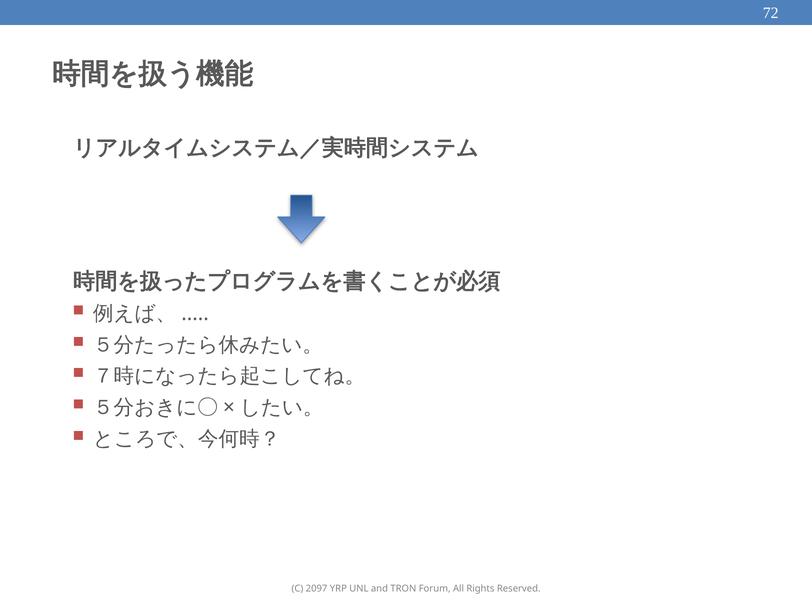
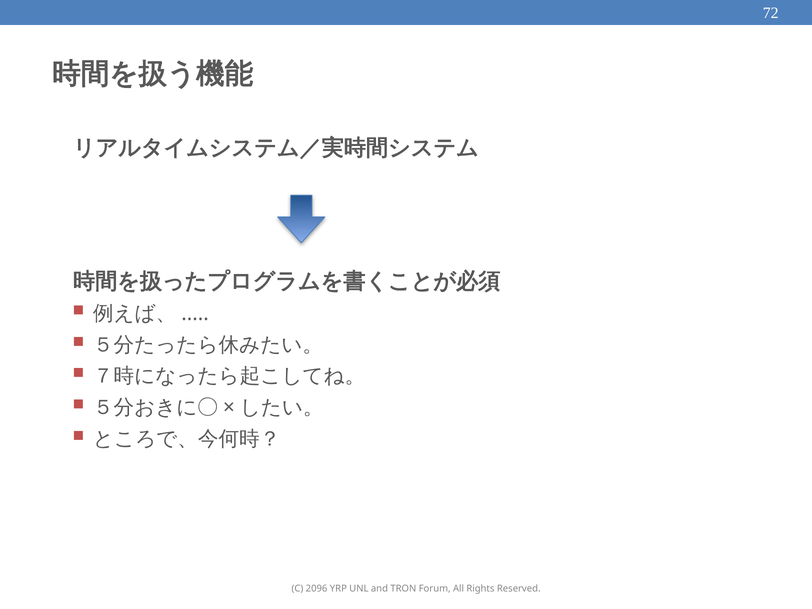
2097: 2097 -> 2096
